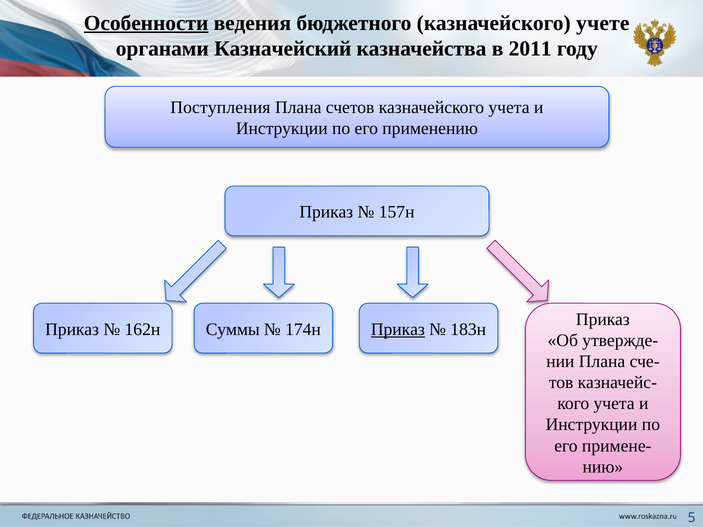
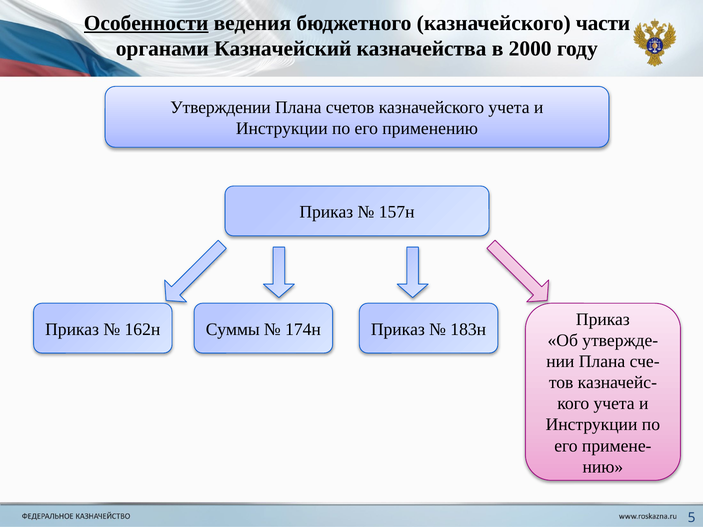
учете: учете -> части
2011: 2011 -> 2000
Поступления: Поступления -> Утверждении
Приказ at (398, 329) underline: present -> none
